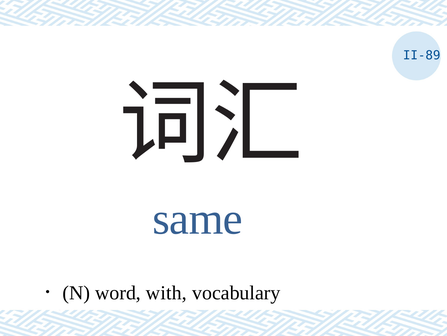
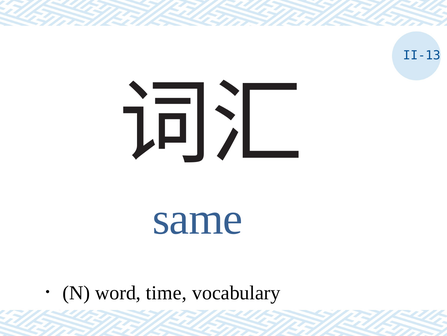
II-89: II-89 -> II-13
with: with -> time
